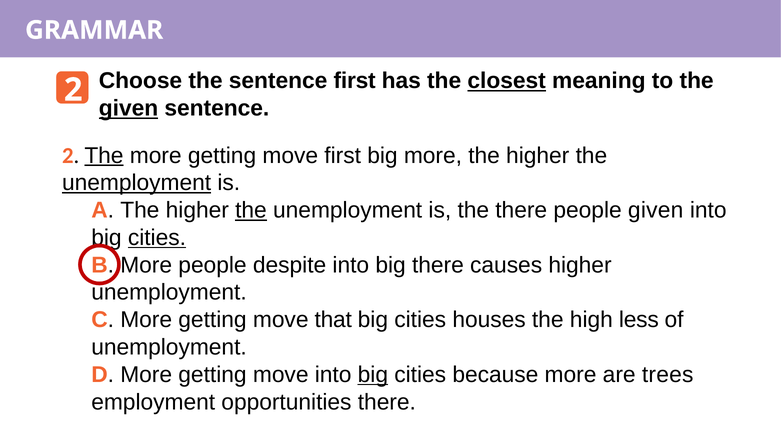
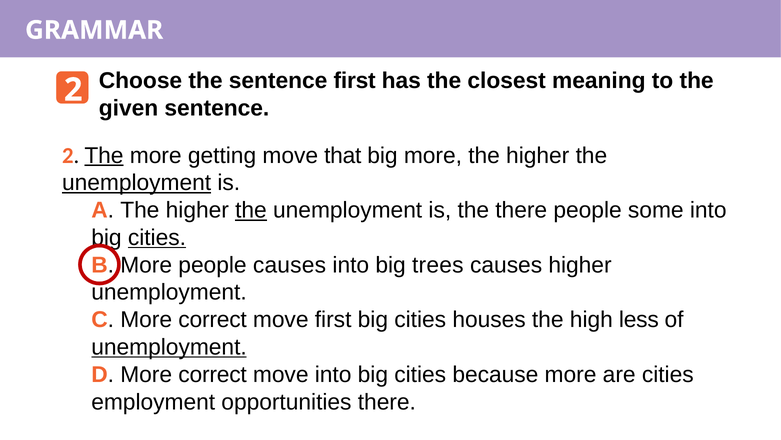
closest underline: present -> none
given at (129, 108) underline: present -> none
move first: first -> that
people given: given -> some
people despite: despite -> causes
big there: there -> trees
C More getting: getting -> correct
move that: that -> first
unemployment at (169, 347) underline: none -> present
D More getting: getting -> correct
big at (373, 374) underline: present -> none
are trees: trees -> cities
